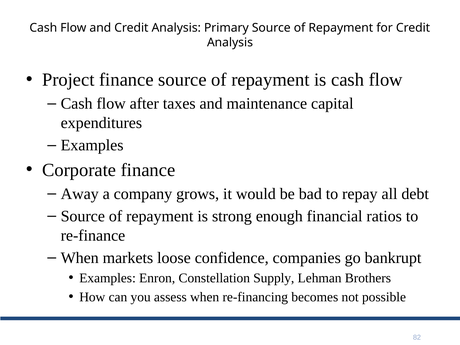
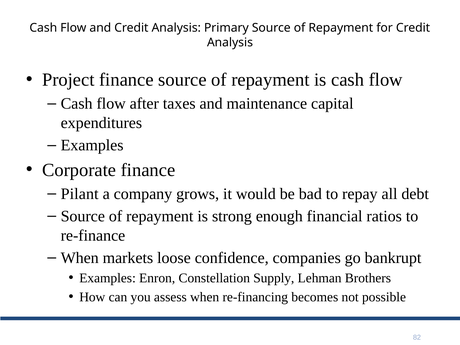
Away: Away -> Pilant
